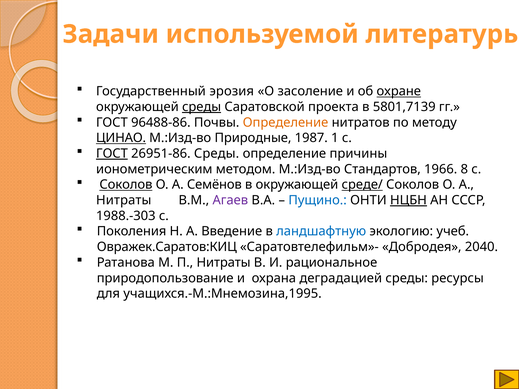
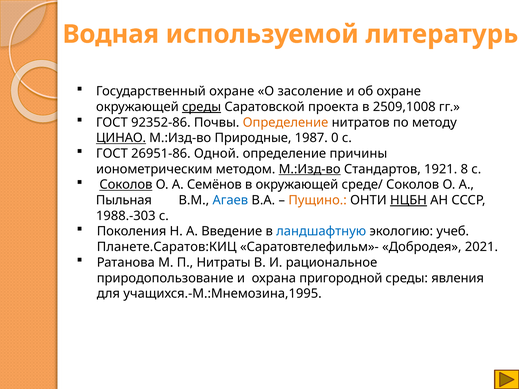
Задачи: Задачи -> Водная
Государственный эрозия: эрозия -> охране
охране at (399, 91) underline: present -> none
5801,7139: 5801,7139 -> 2509,1008
96488-86: 96488-86 -> 92352-86
1: 1 -> 0
ГОСТ at (112, 154) underline: present -> none
26951-86 Среды: Среды -> Одной
М.:Изд-во at (310, 169) underline: none -> present
1966: 1966 -> 1921
среде/ underline: present -> none
Нитраты at (124, 200): Нитраты -> Пыльная
Агаев colour: purple -> blue
Пущино colour: blue -> orange
Овражек.Саратов:КИЦ: Овражек.Саратов:КИЦ -> Планете.Саратов:КИЦ
2040: 2040 -> 2021
деградацией: деградацией -> пригородной
ресурсы: ресурсы -> явления
